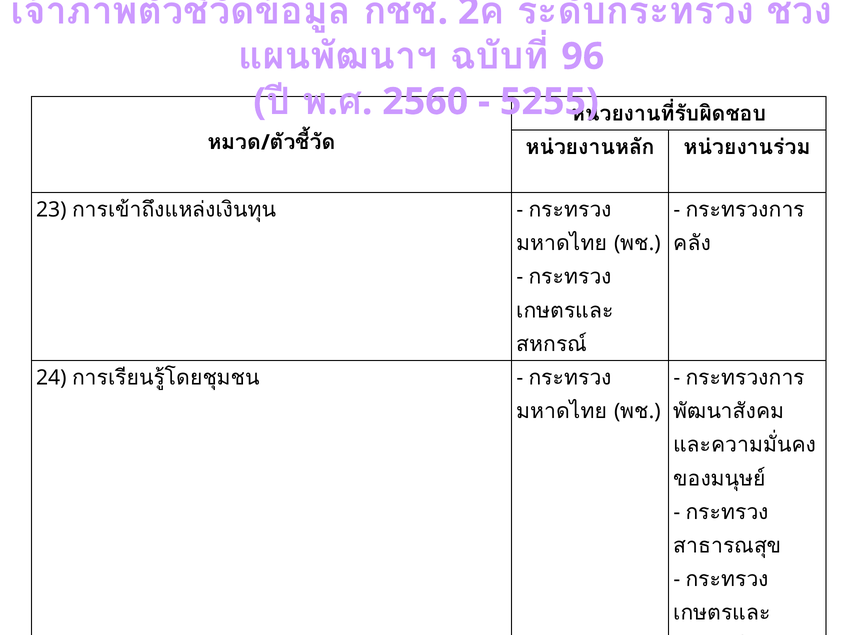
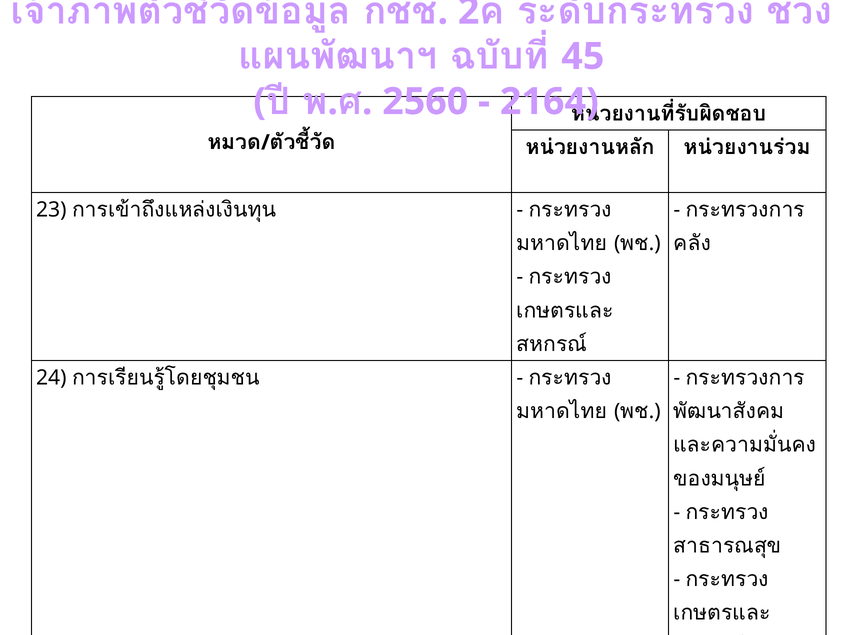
96: 96 -> 45
5255: 5255 -> 2164
